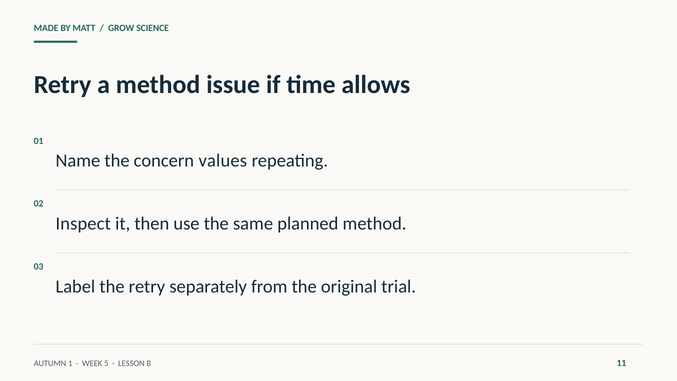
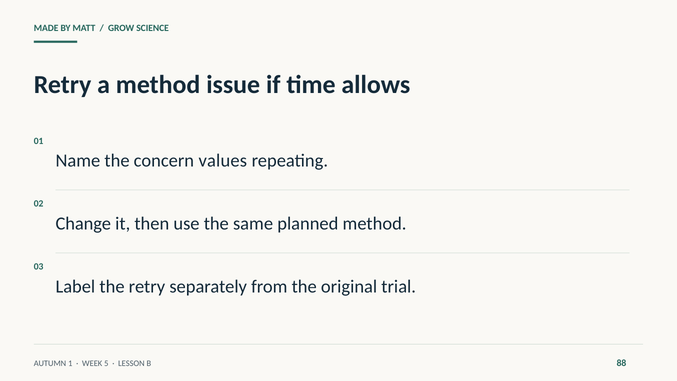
Inspect: Inspect -> Change
11: 11 -> 88
